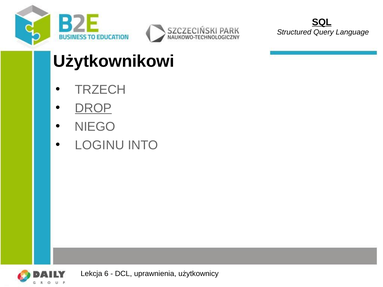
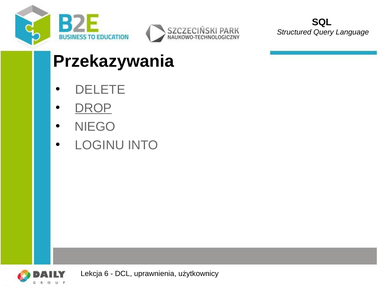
SQL underline: present -> none
Użytkownikowi: Użytkownikowi -> Przekazywania
TRZECH: TRZECH -> DELETE
